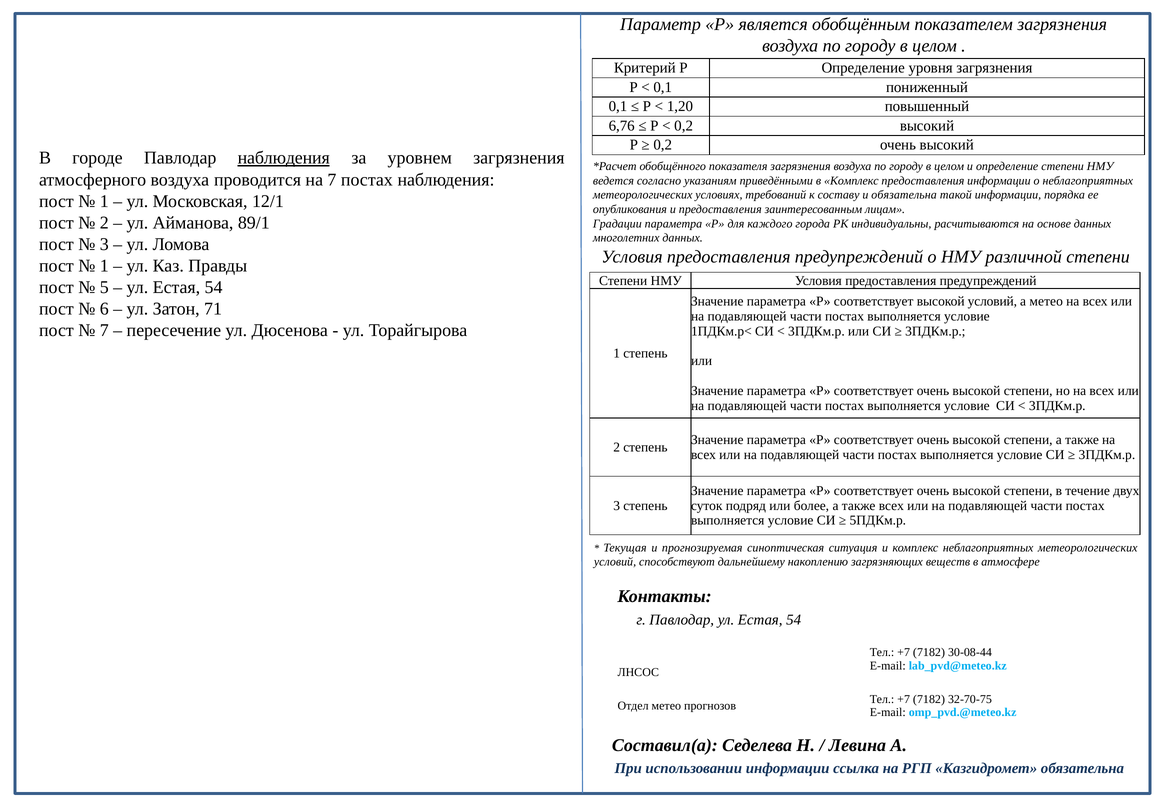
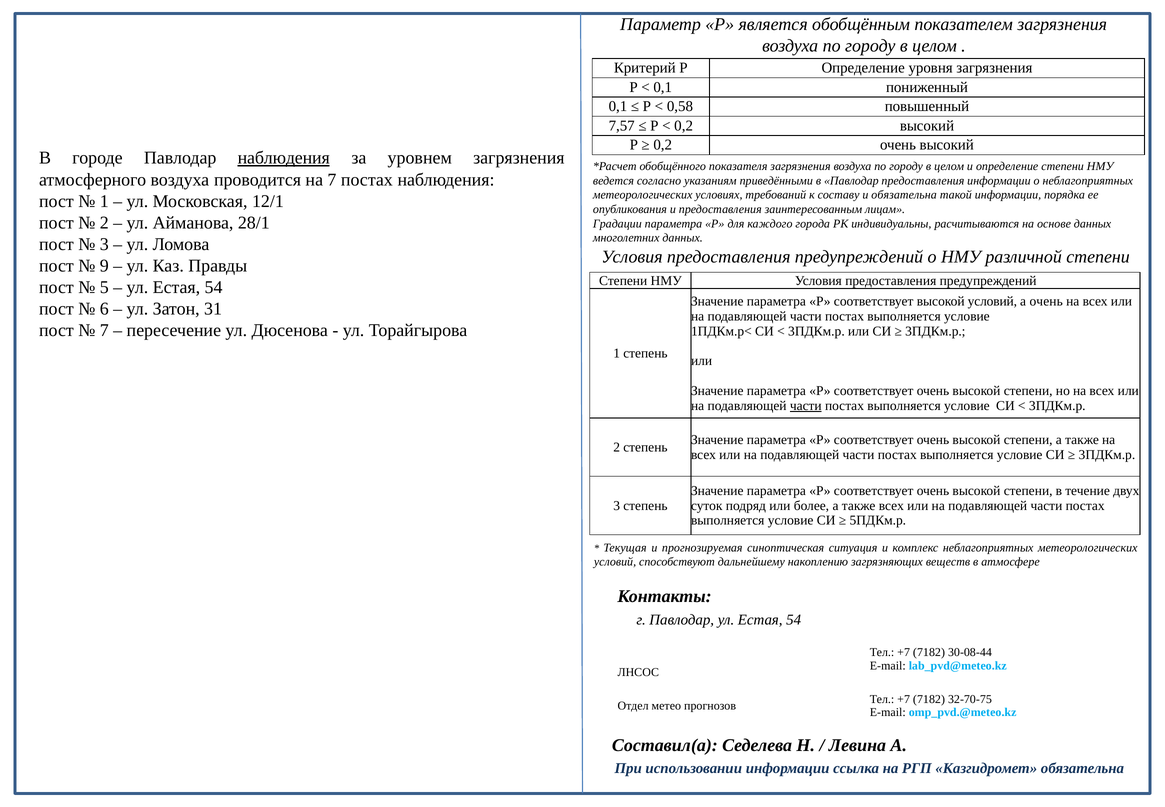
1,20: 1,20 -> 0,58
6,76: 6,76 -> 7,57
в Комплекс: Комплекс -> Павлодар
89/1: 89/1 -> 28/1
1 at (104, 266): 1 -> 9
а метео: метео -> очень
71: 71 -> 31
части at (806, 405) underline: none -> present
